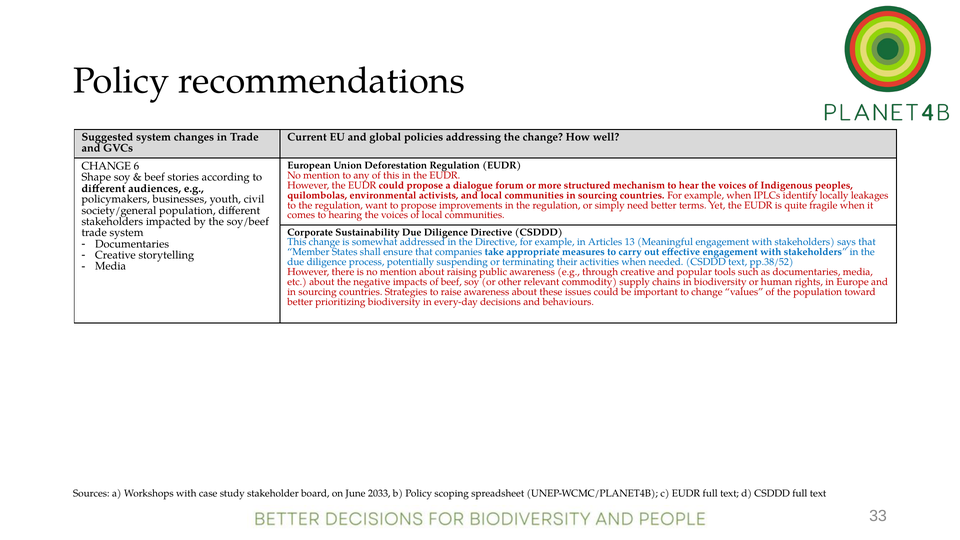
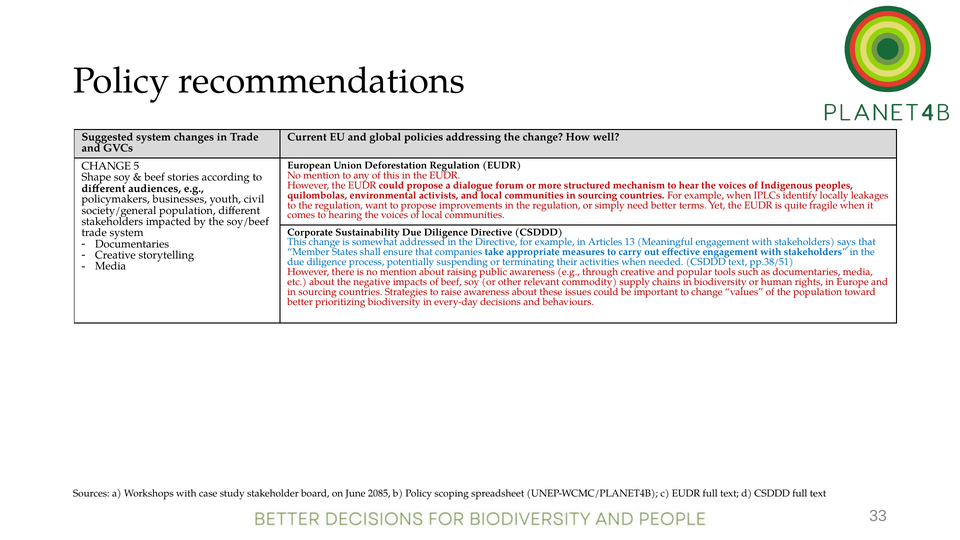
6: 6 -> 5
pp.38/52: pp.38/52 -> pp.38/51
2033: 2033 -> 2085
